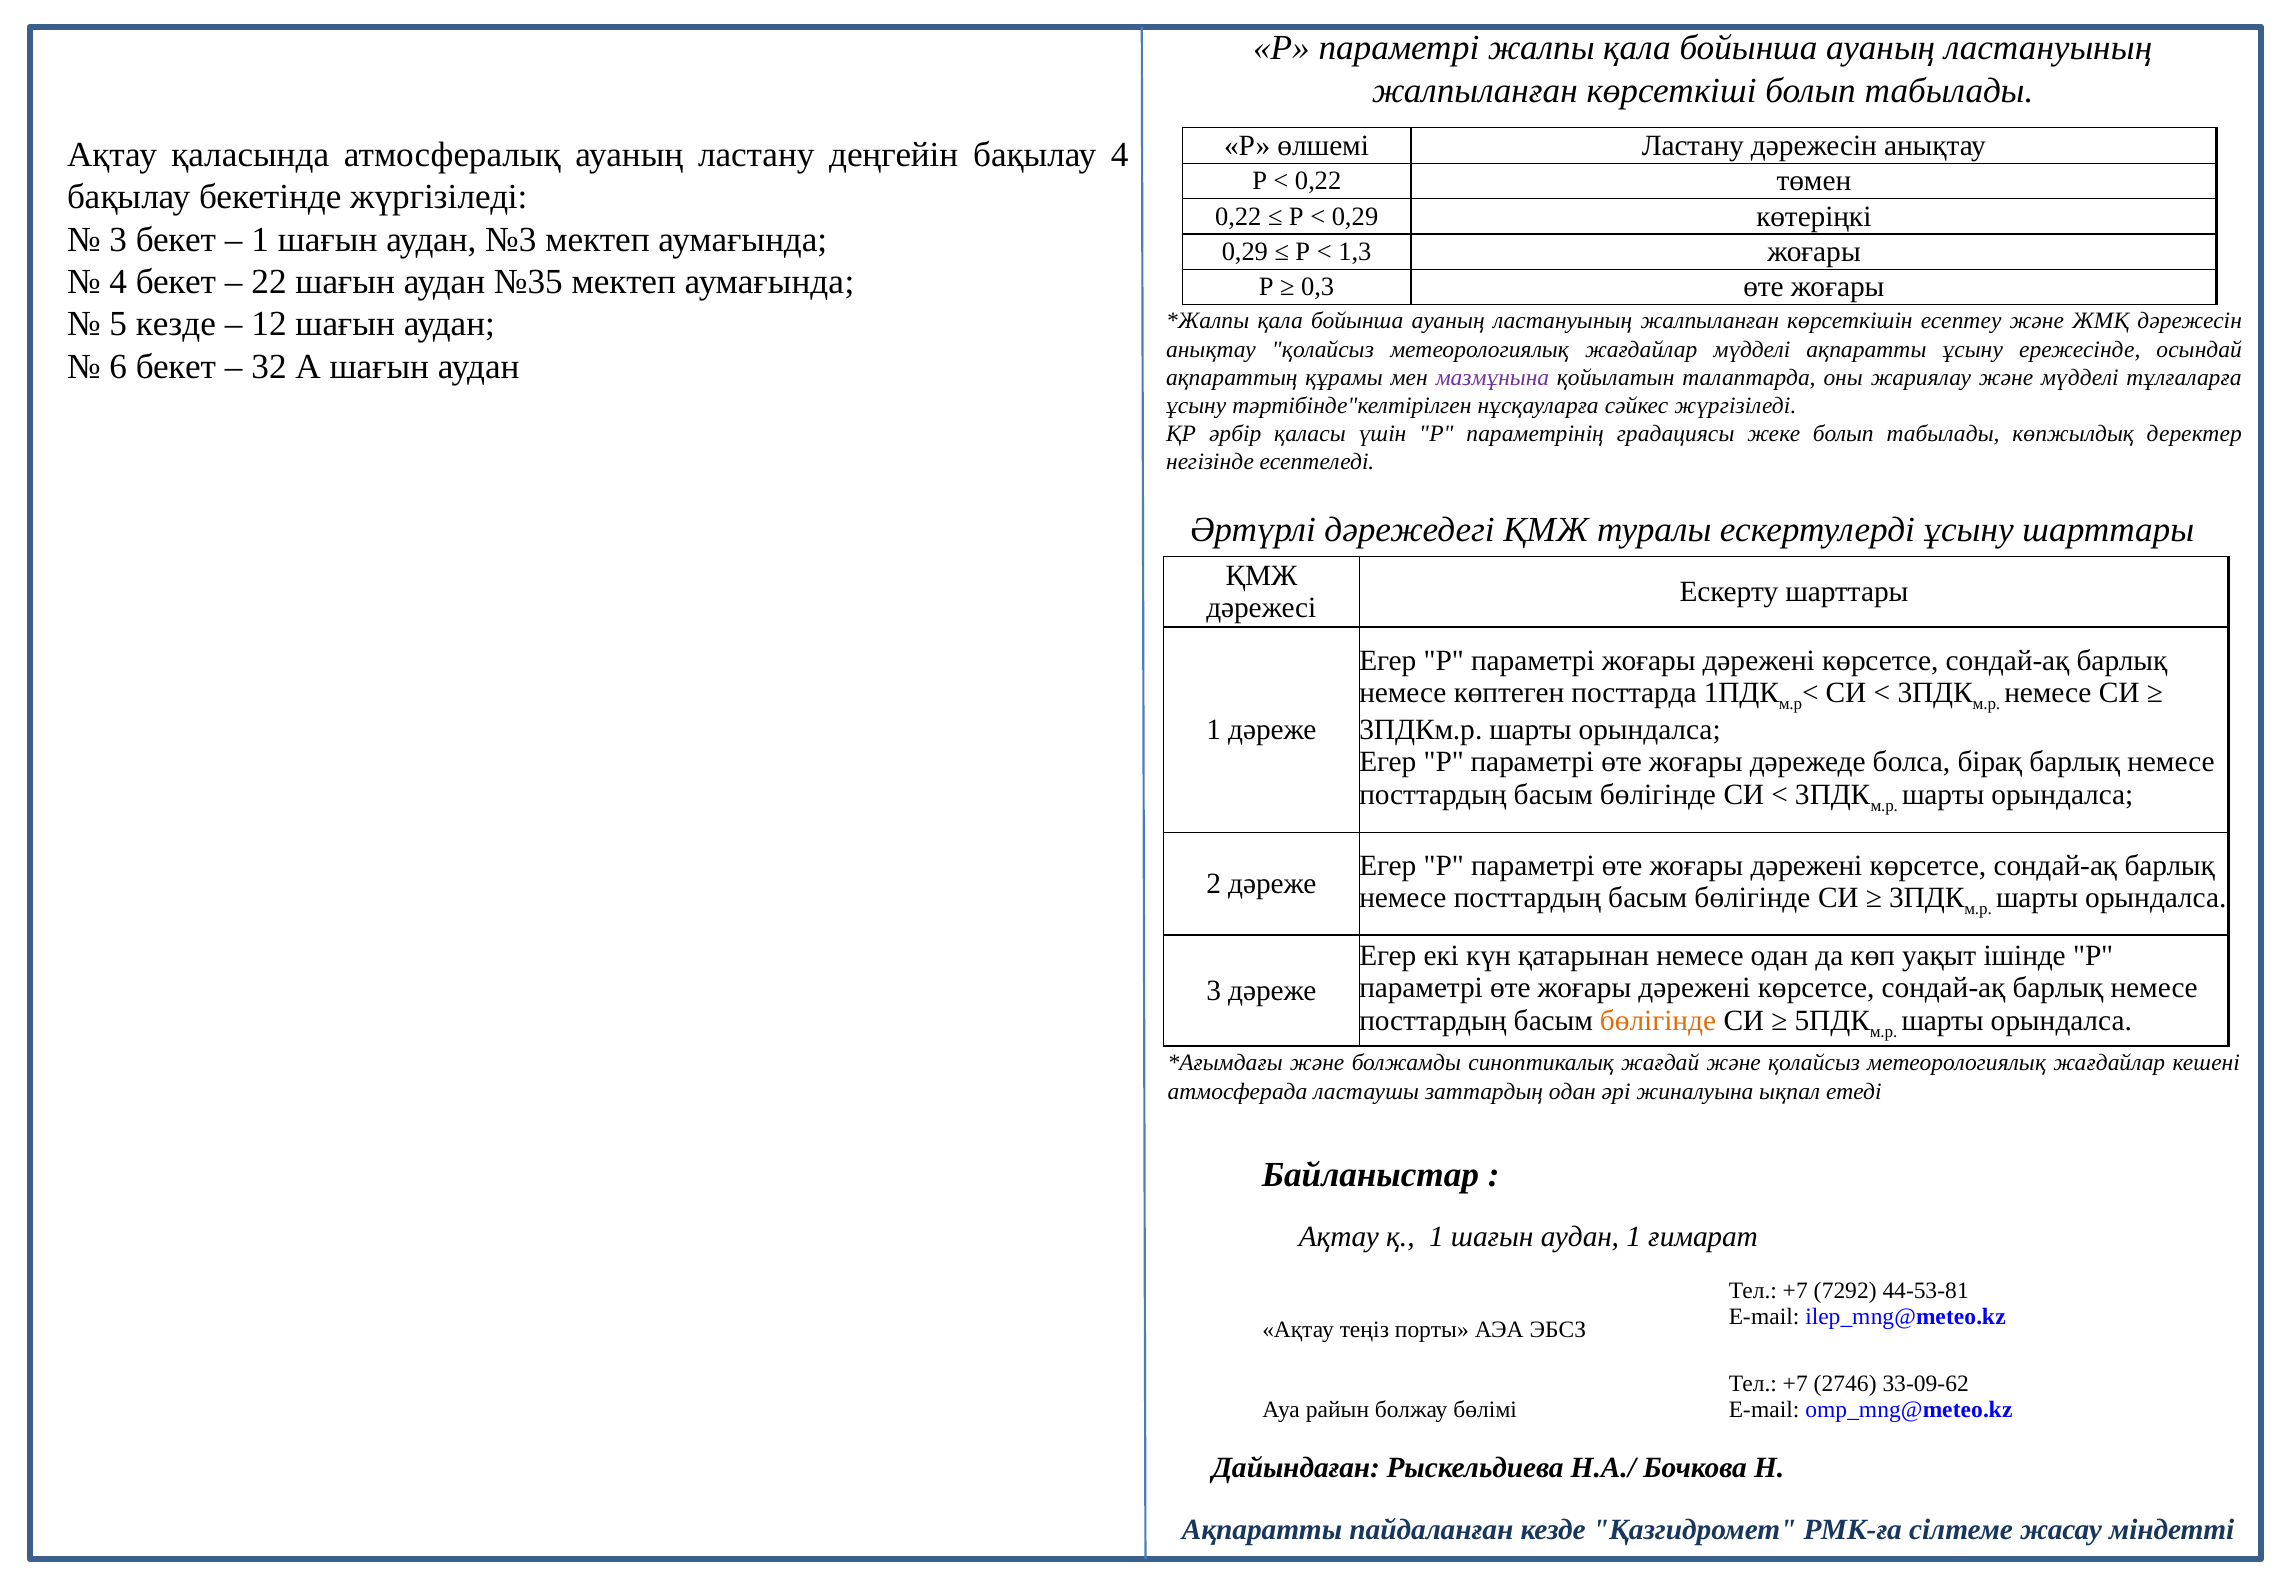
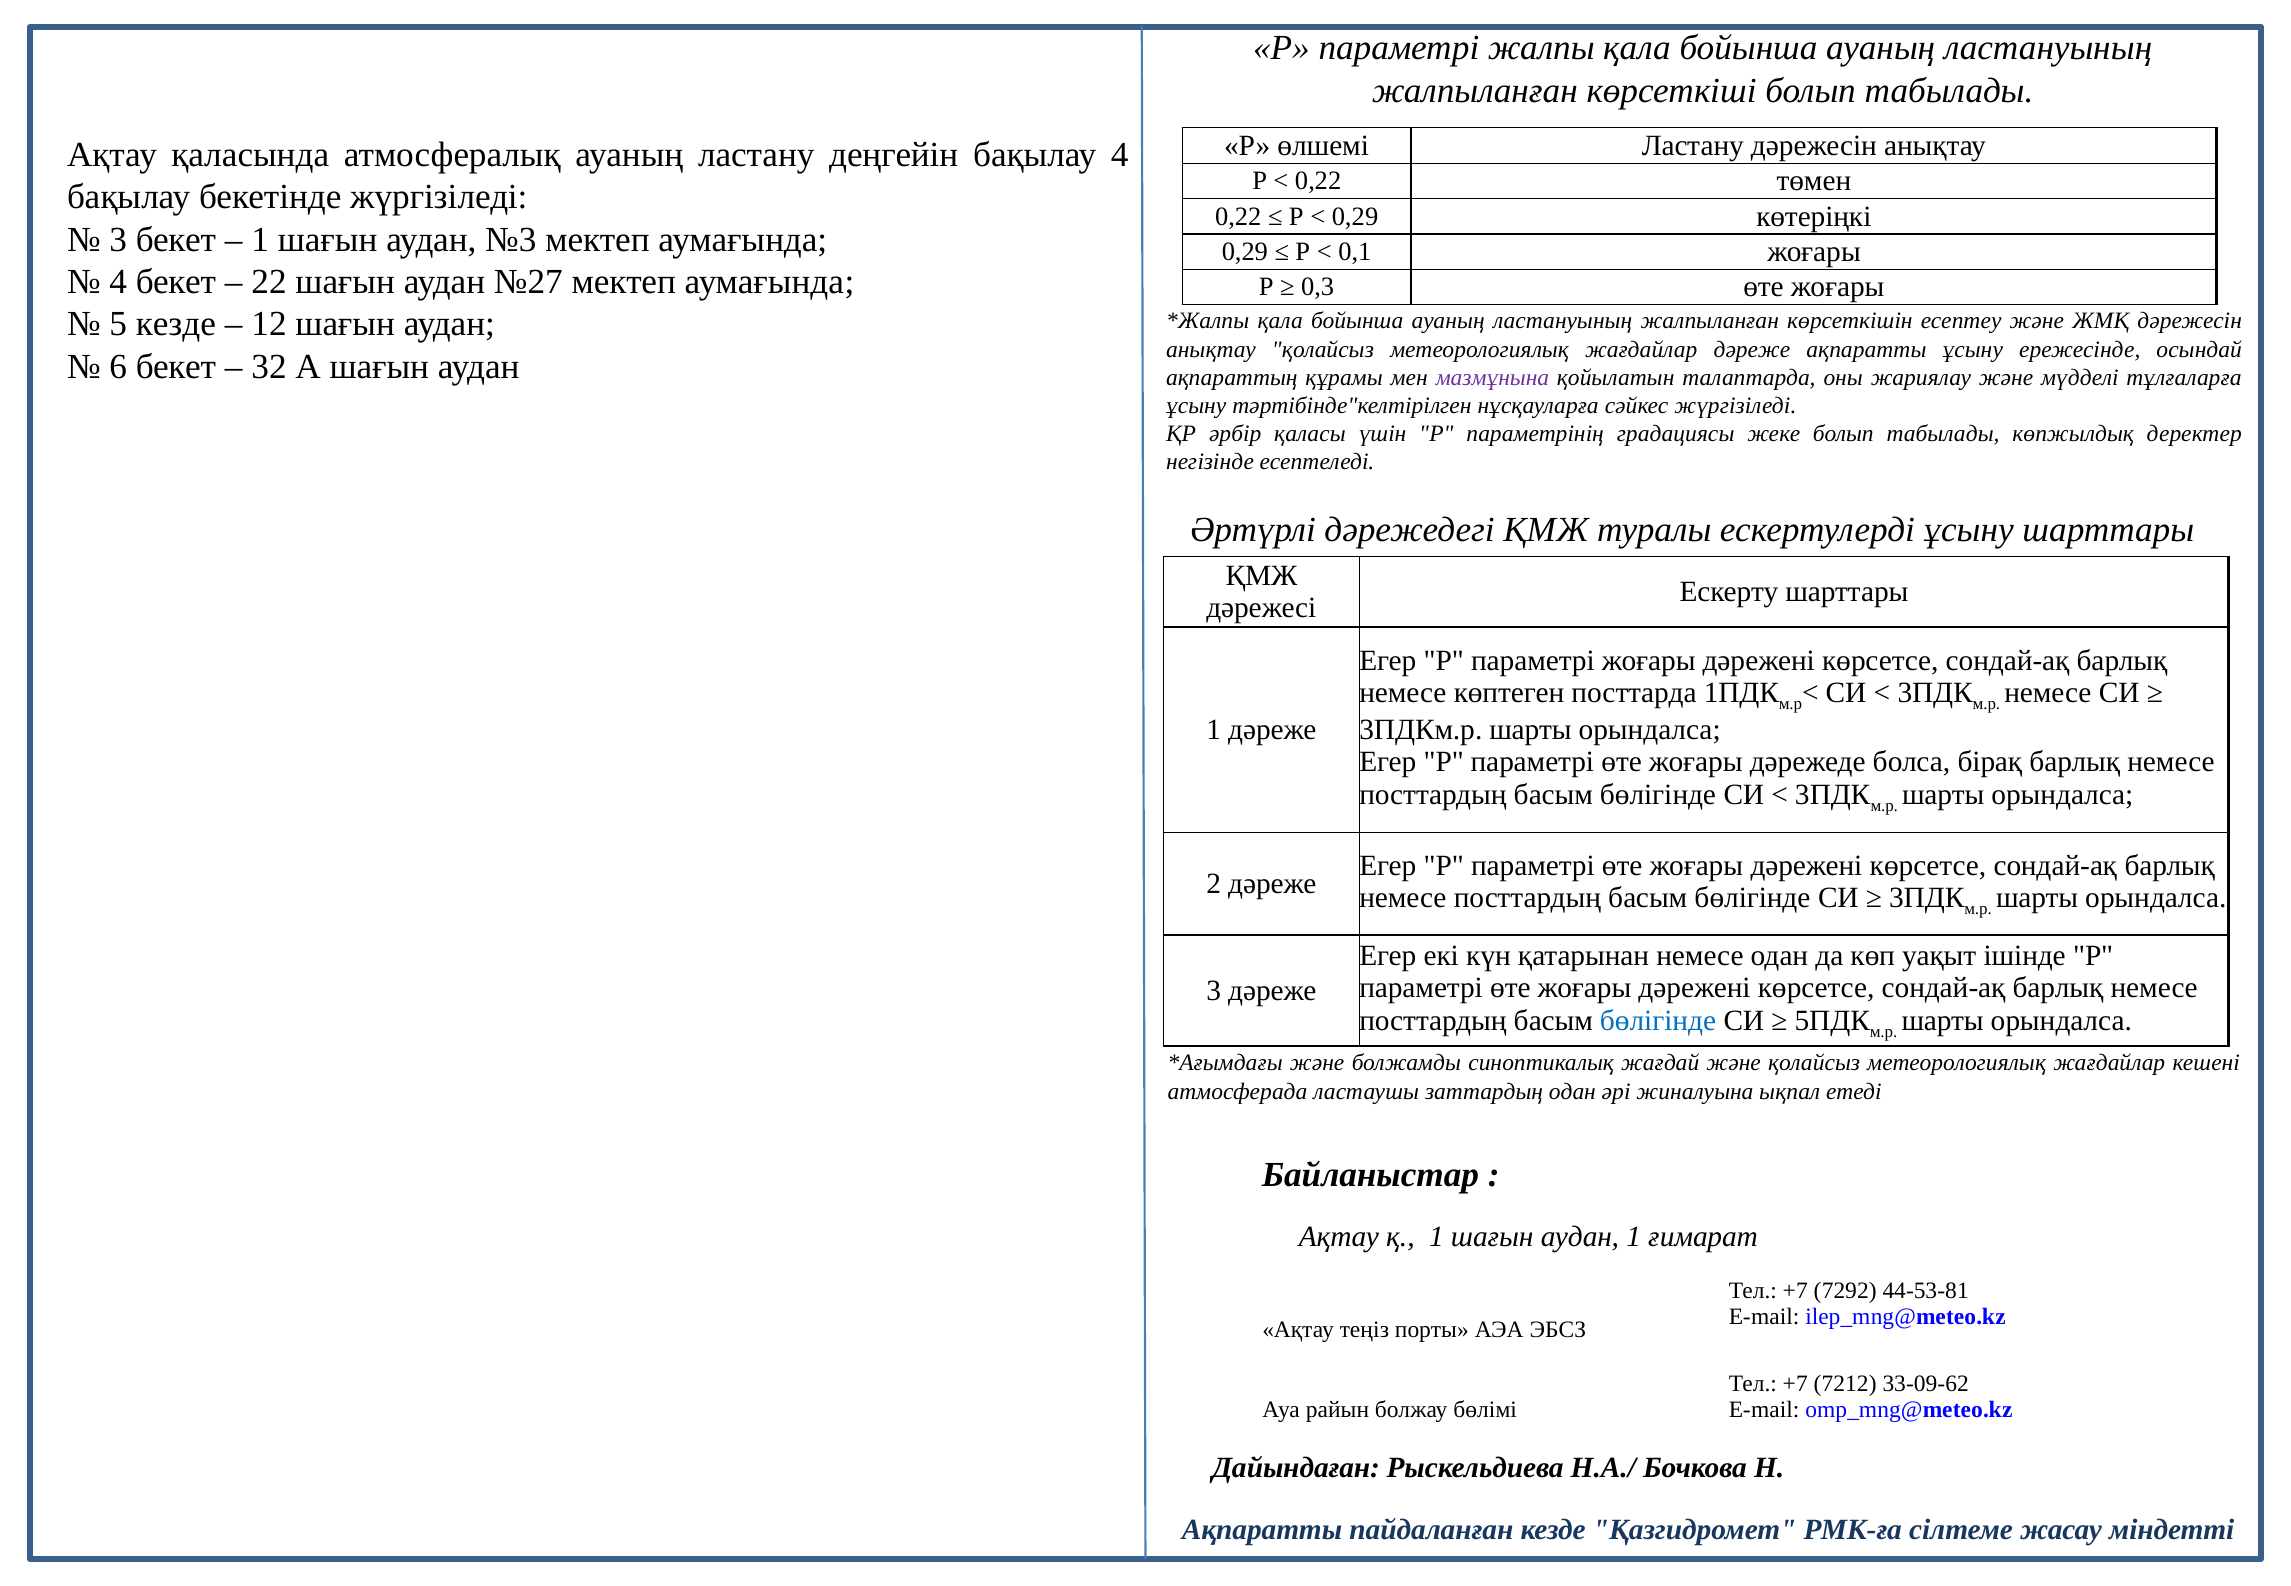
1,3: 1,3 -> 0,1
№35: №35 -> №27
жағдайлар мүдделі: мүдделі -> дәреже
бөлігінде at (1658, 1021) colour: orange -> blue
2746: 2746 -> 7212
